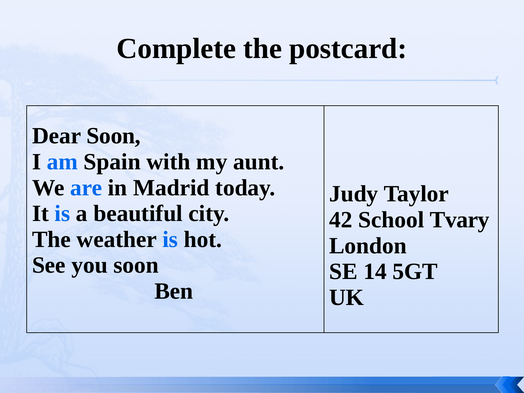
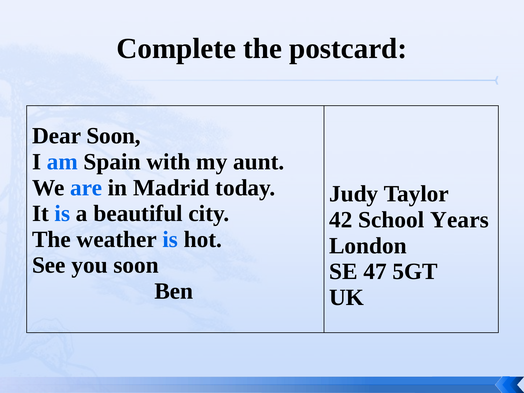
Tvary: Tvary -> Years
14: 14 -> 47
